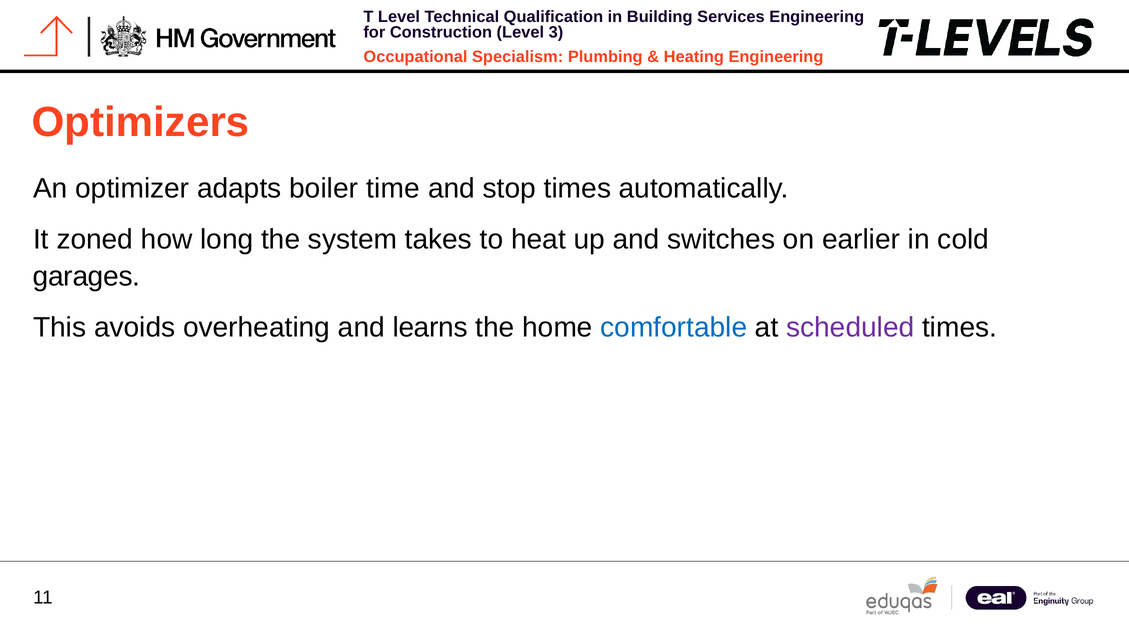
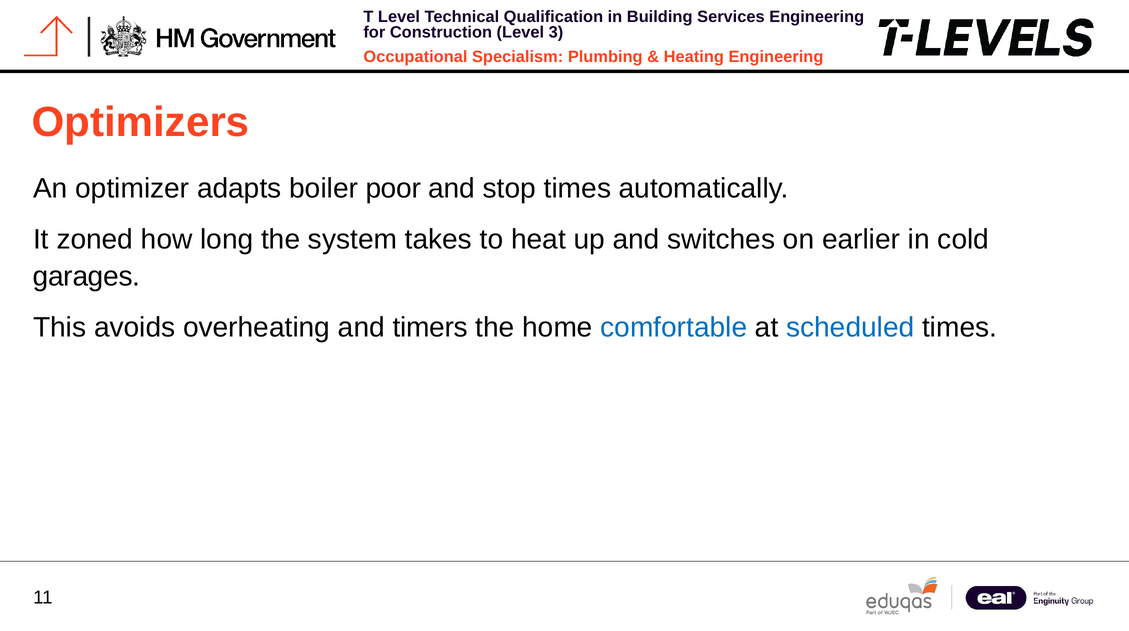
time: time -> poor
learns: learns -> timers
scheduled colour: purple -> blue
